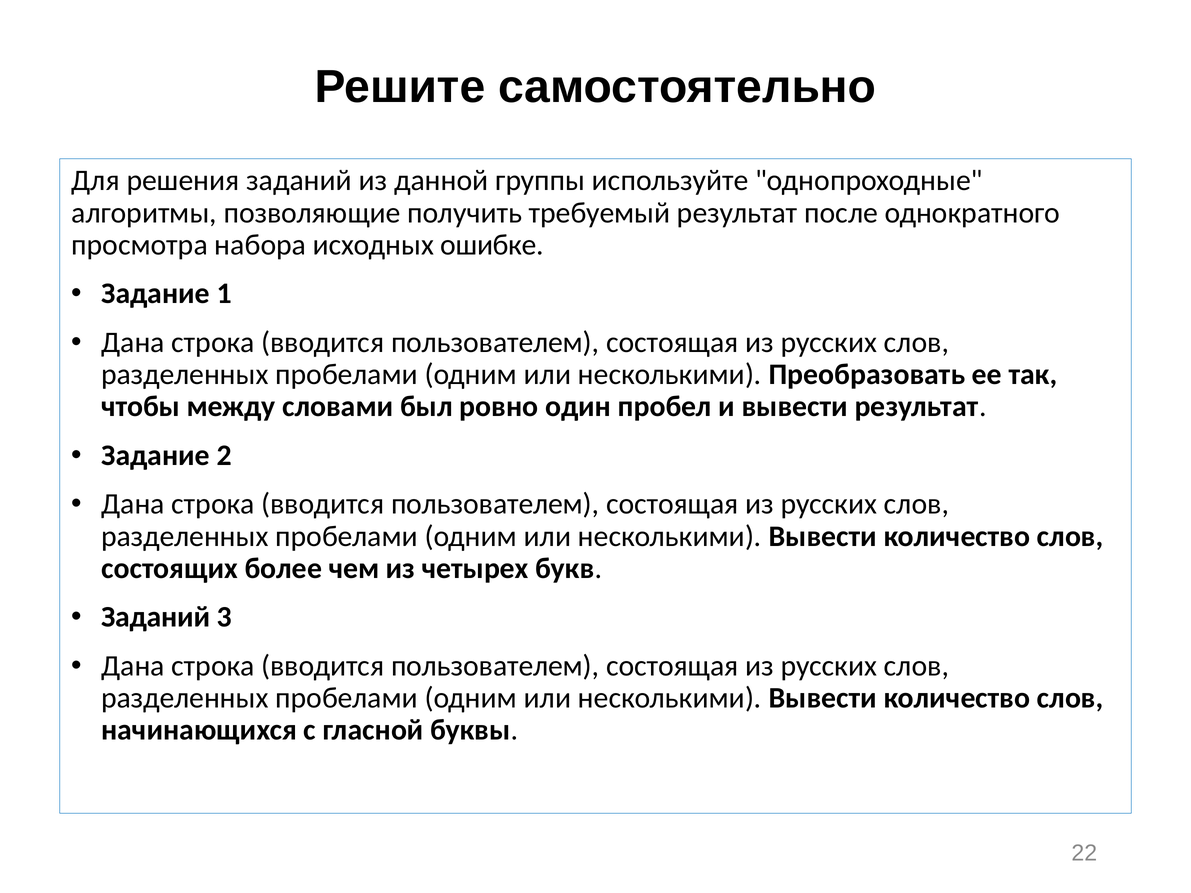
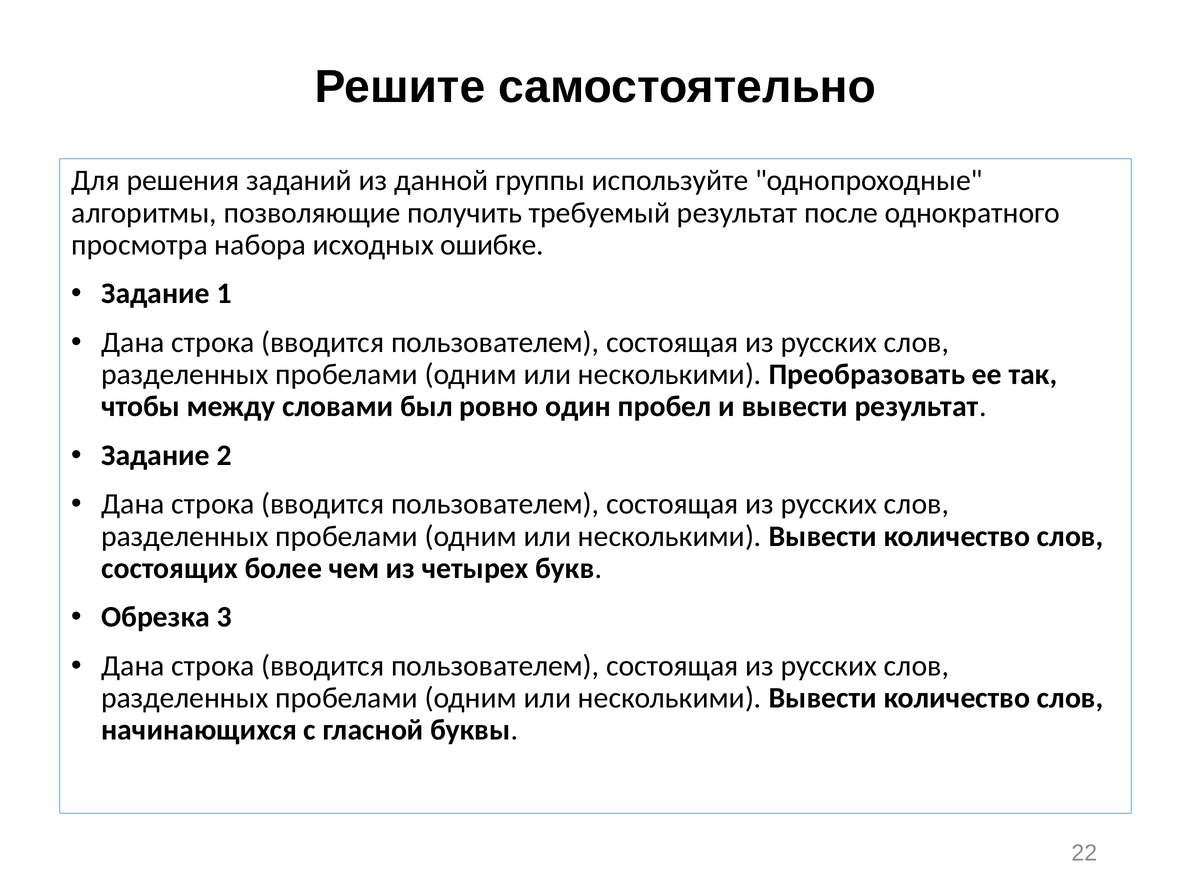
Заданий at (156, 617): Заданий -> Обрезка
